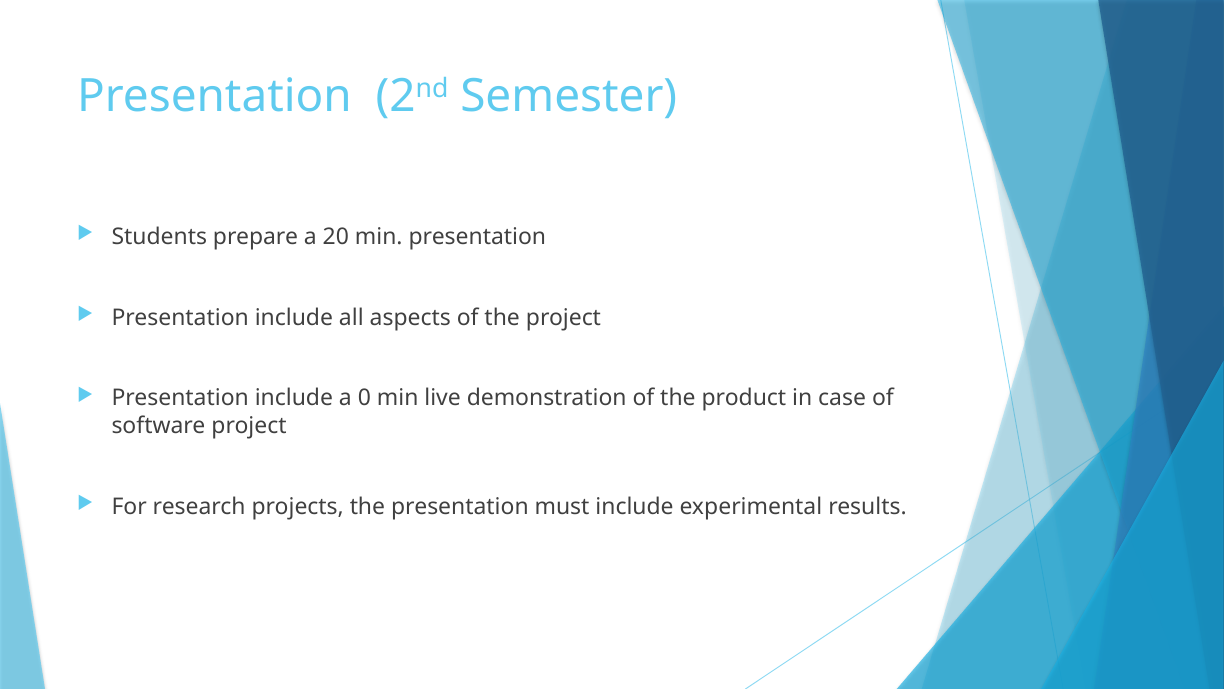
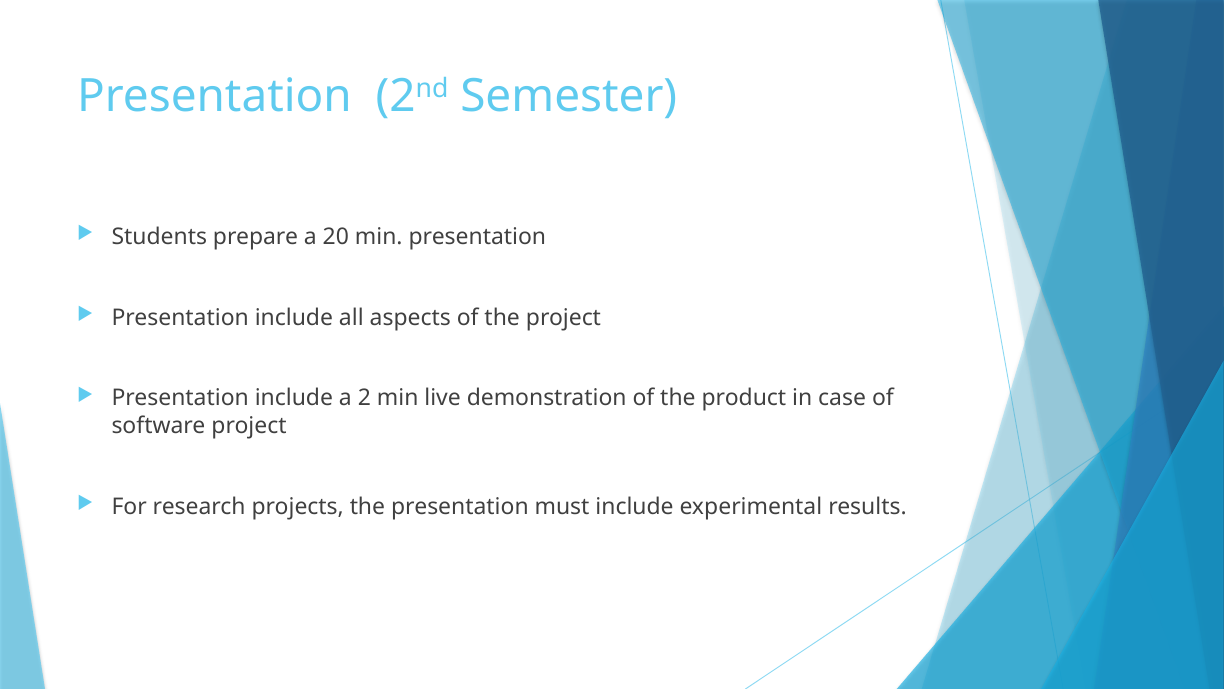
0: 0 -> 2
